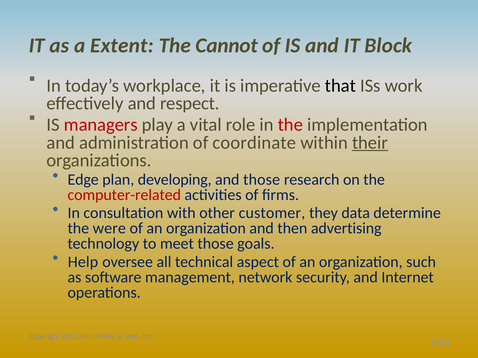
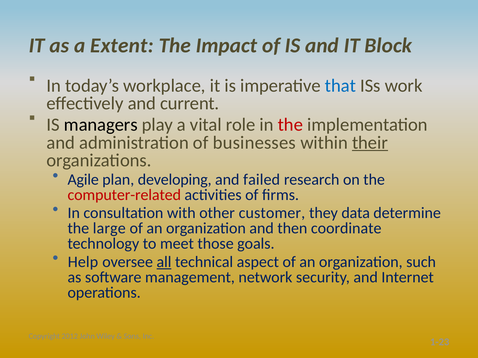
Cannot: Cannot -> Impact
that colour: black -> blue
respect: respect -> current
managers colour: red -> black
coordinate: coordinate -> businesses
Edge: Edge -> Agile
and those: those -> failed
were: were -> large
advertising: advertising -> coordinate
all underline: none -> present
